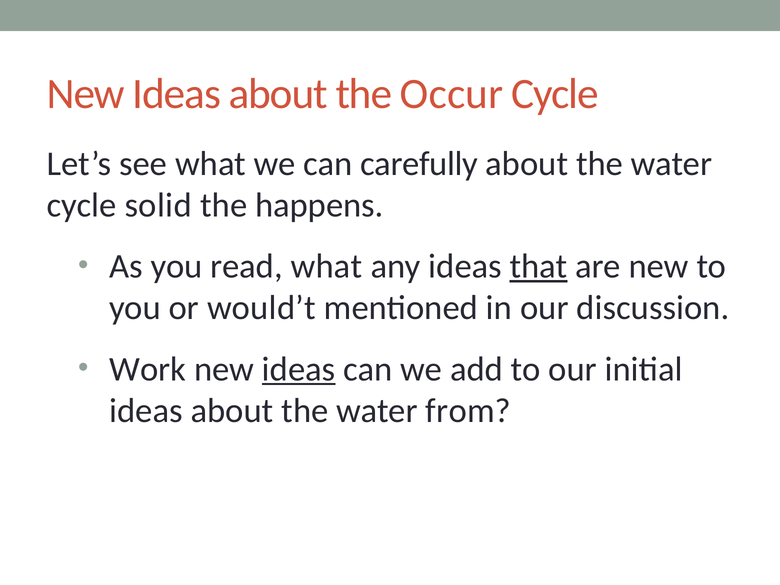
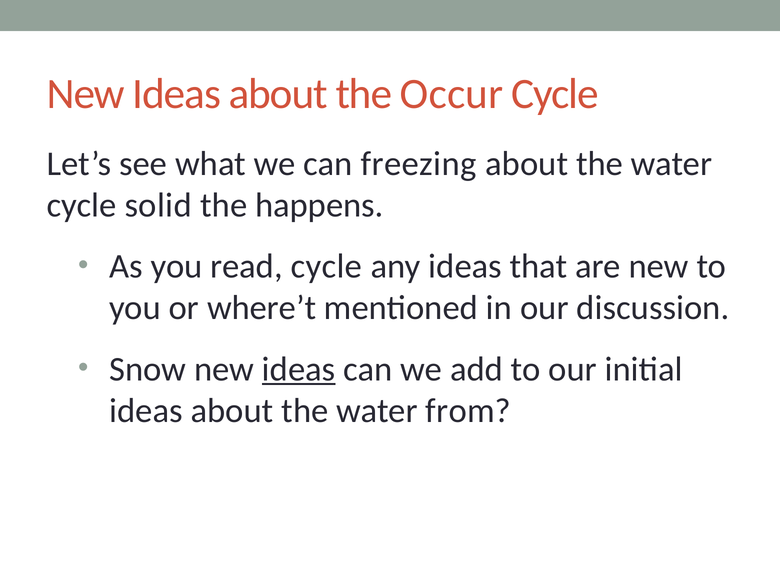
carefully: carefully -> freezing
read what: what -> cycle
that underline: present -> none
would’t: would’t -> where’t
Work: Work -> Snow
